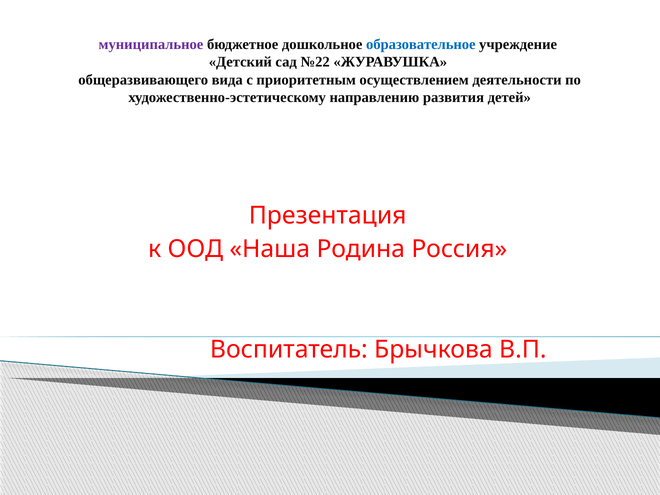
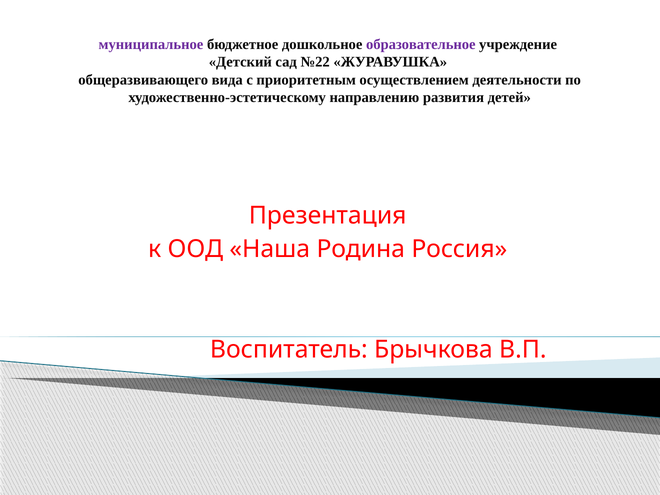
образовательное colour: blue -> purple
